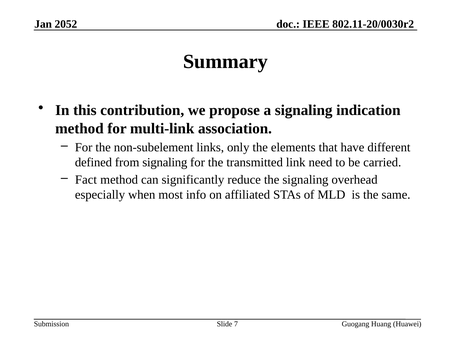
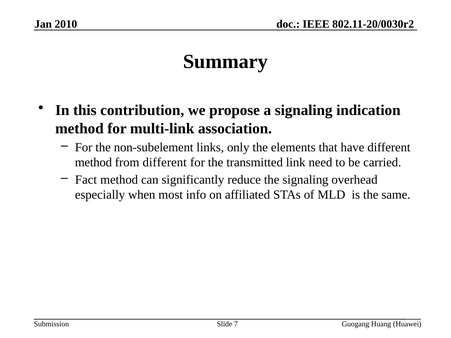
2052: 2052 -> 2010
defined at (93, 162): defined -> method
from signaling: signaling -> different
